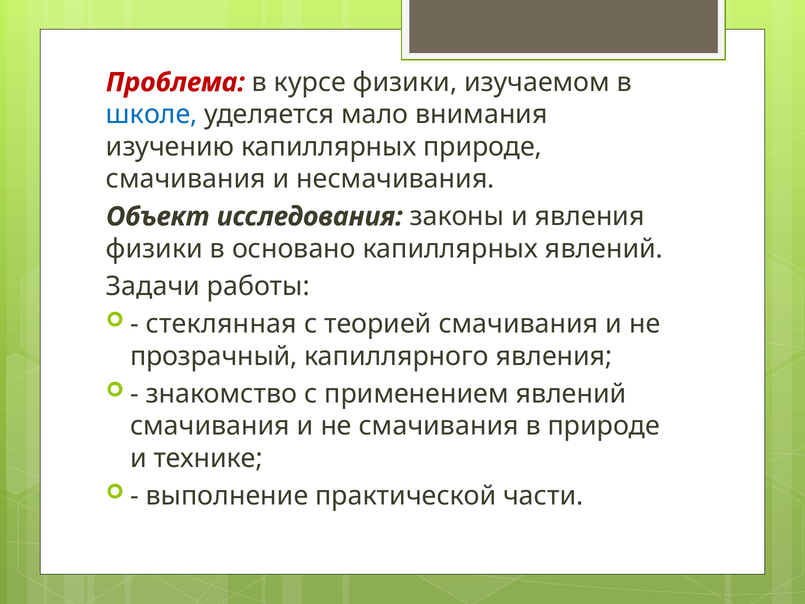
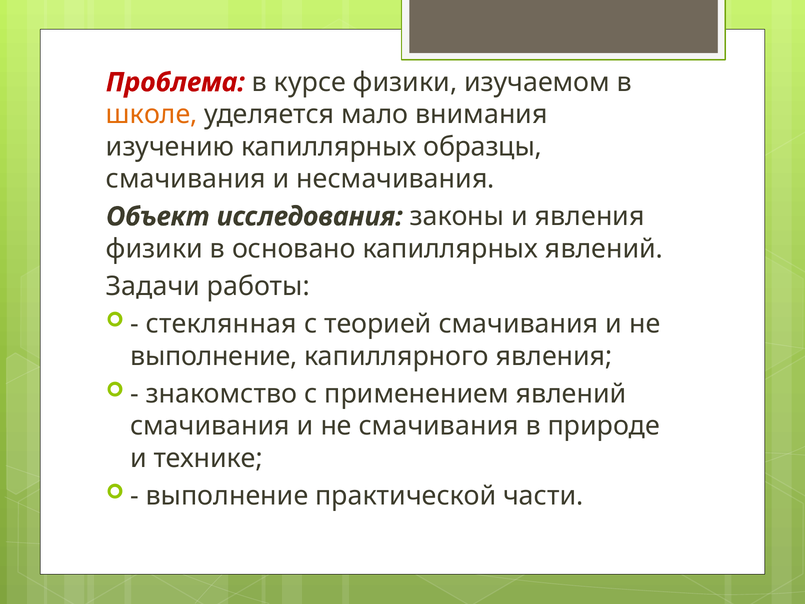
школе colour: blue -> orange
капиллярных природе: природе -> образцы
прозрачный at (214, 356): прозрачный -> выполнение
